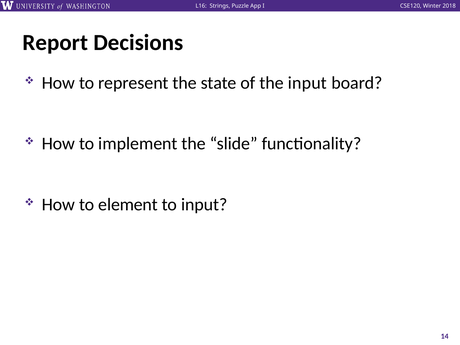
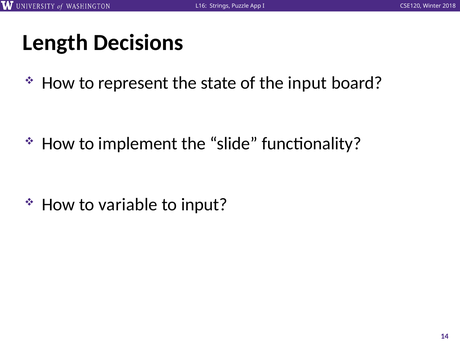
Report: Report -> Length
element: element -> variable
